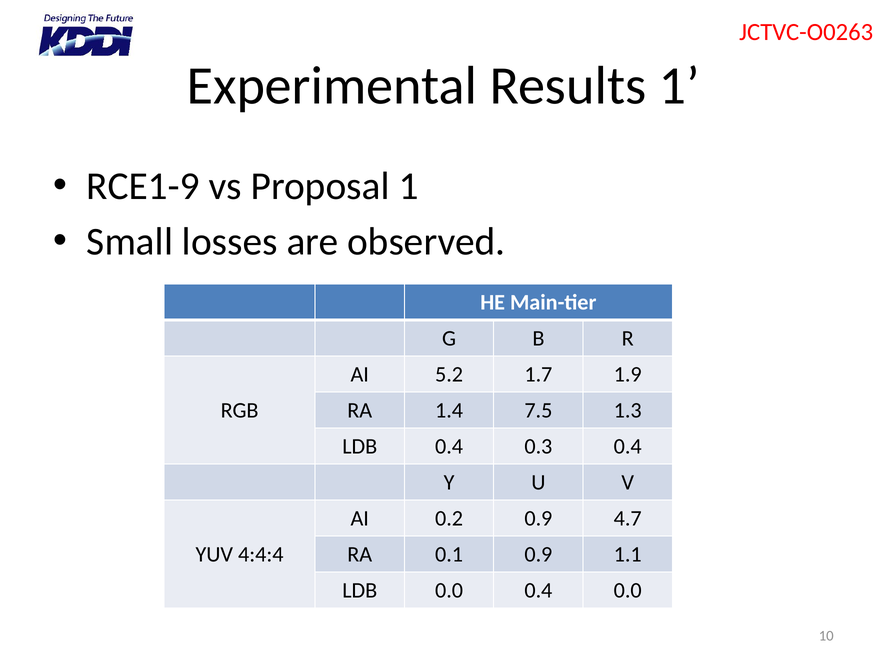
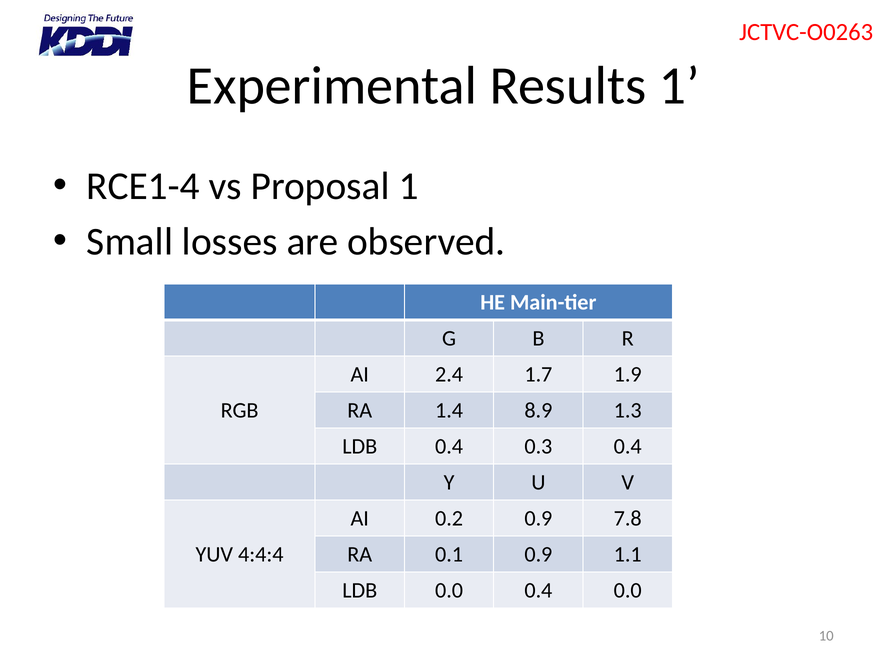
RCE1-9: RCE1-9 -> RCE1-4
5.2: 5.2 -> 2.4
7.5: 7.5 -> 8.9
4.7: 4.7 -> 7.8
